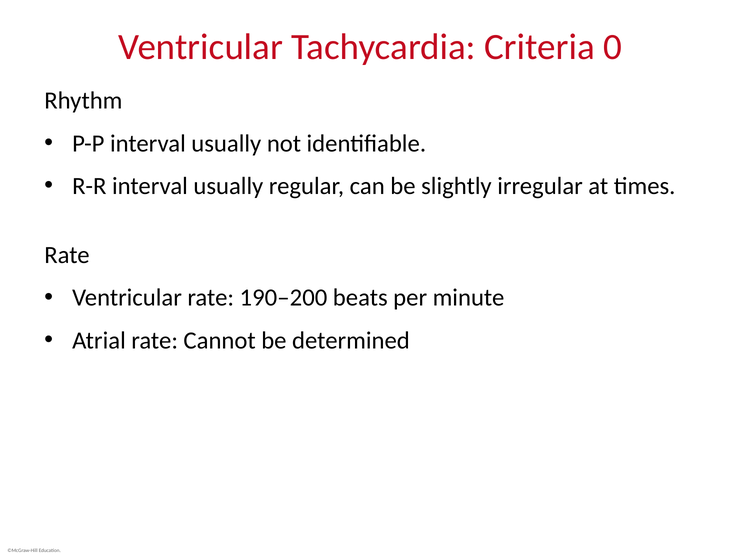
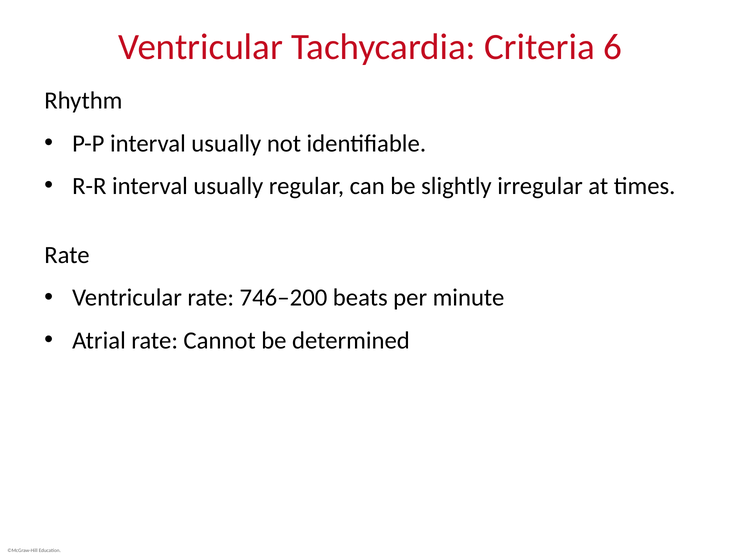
0: 0 -> 6
190‒200: 190‒200 -> 746‒200
